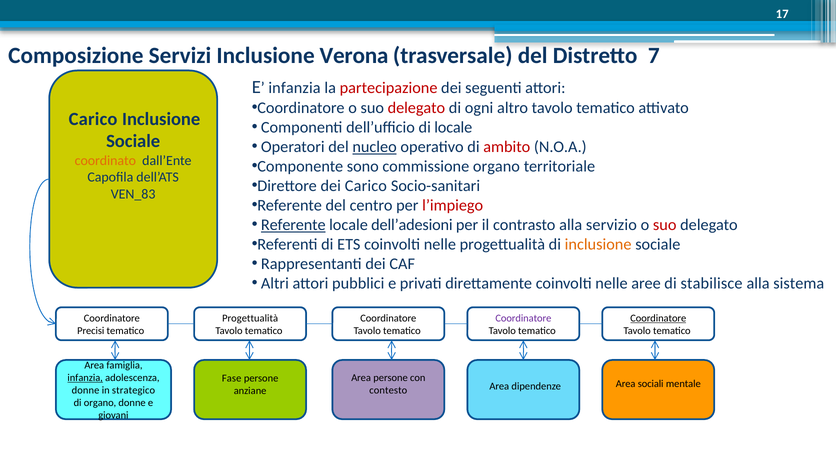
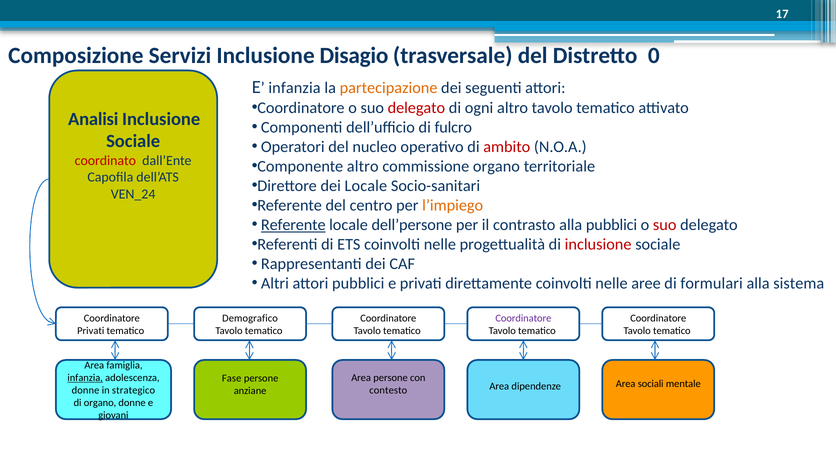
Verona: Verona -> Disagio
7: 7 -> 0
partecipazione colour: red -> orange
Carico at (93, 119): Carico -> Analisi
di locale: locale -> fulcro
nucleo underline: present -> none
coordinato colour: orange -> red
Componente sono: sono -> altro
dei Carico: Carico -> Locale
VEN_83: VEN_83 -> VEN_24
l’impiego colour: red -> orange
dell’adesioni: dell’adesioni -> dell’persone
alla servizio: servizio -> pubblici
inclusione at (598, 244) colour: orange -> red
stabilisce: stabilisce -> formulari
Progettualità at (250, 318): Progettualità -> Demografico
Coordinatore at (658, 318) underline: present -> none
Precisi at (91, 331): Precisi -> Privati
